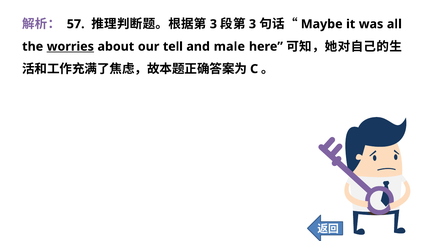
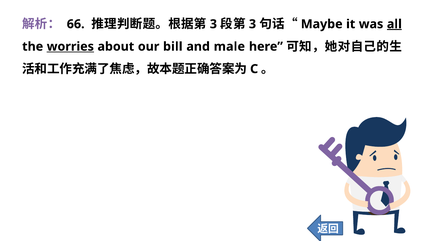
57: 57 -> 66
all underline: none -> present
tell: tell -> bill
